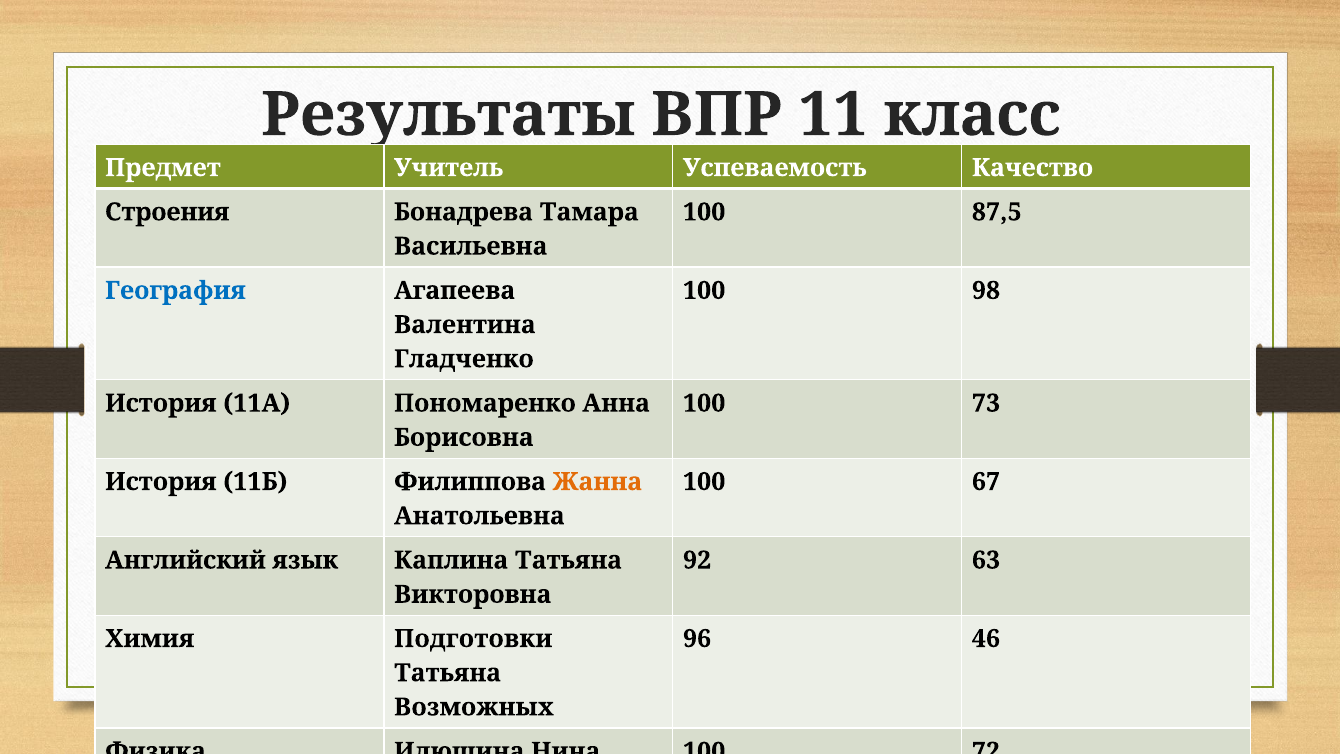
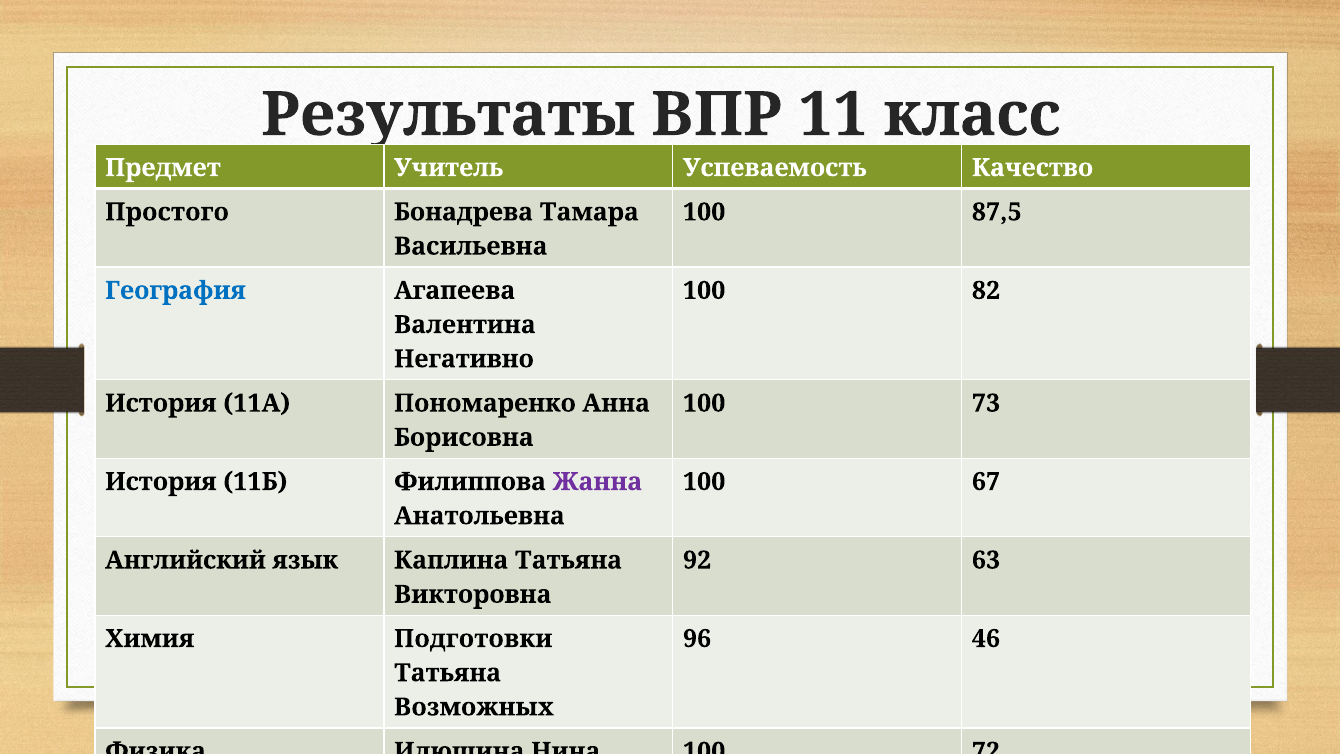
Строения: Строения -> Простого
98: 98 -> 82
Гладченко: Гладченко -> Негативно
Жанна colour: orange -> purple
